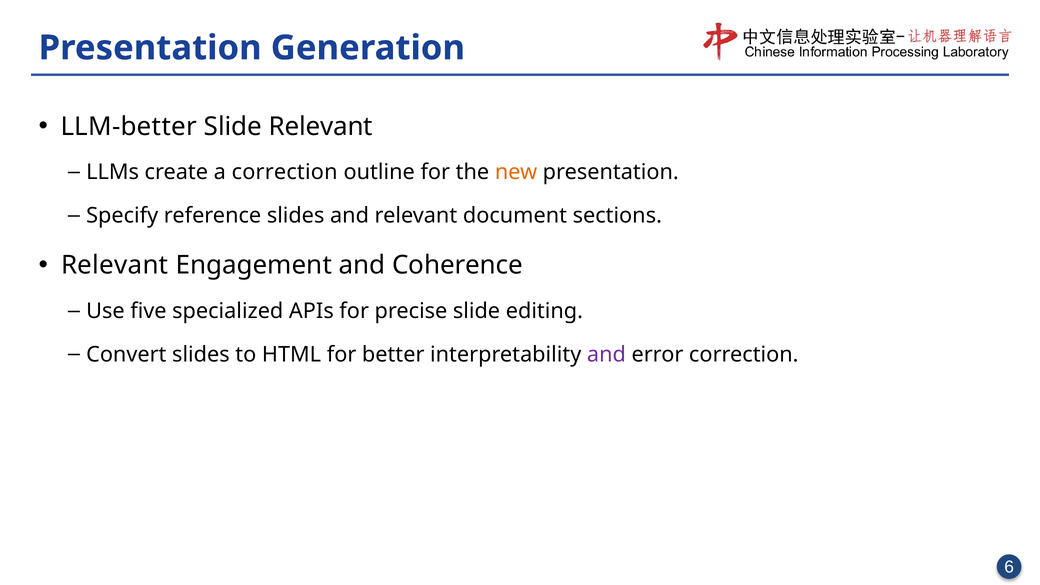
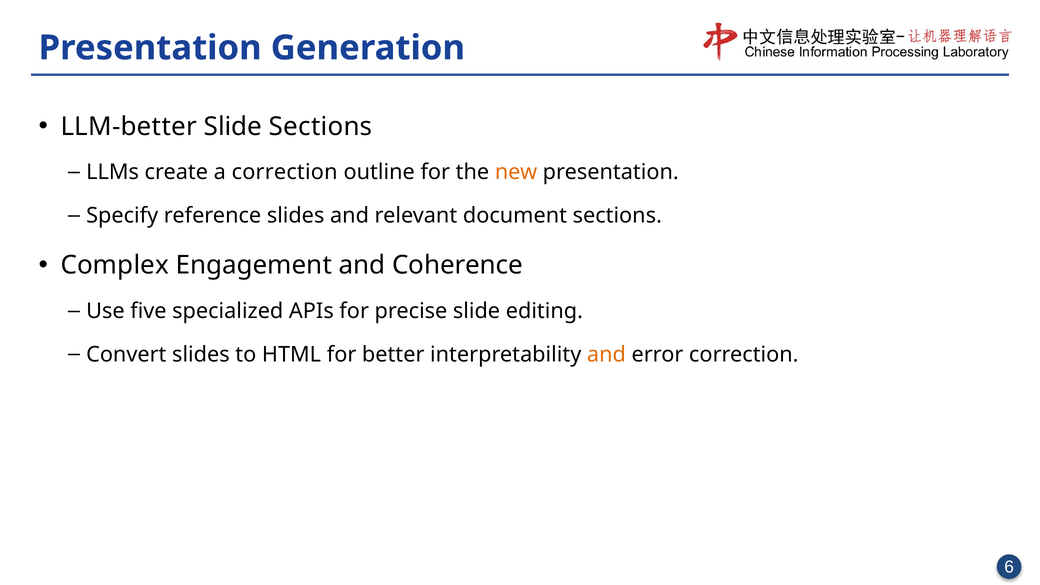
Slide Relevant: Relevant -> Sections
Relevant at (115, 265): Relevant -> Complex
and at (606, 354) colour: purple -> orange
